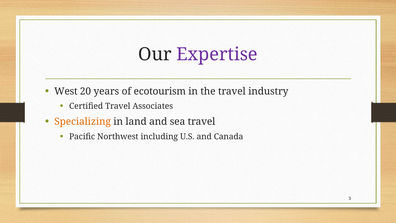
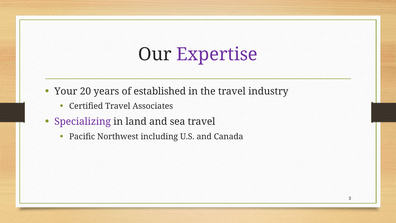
West: West -> Your
ecotourism: ecotourism -> established
Specializing colour: orange -> purple
